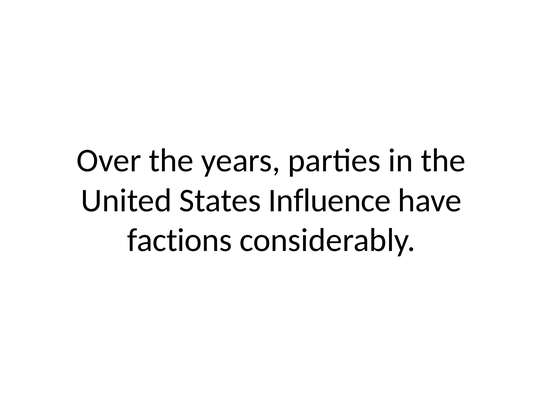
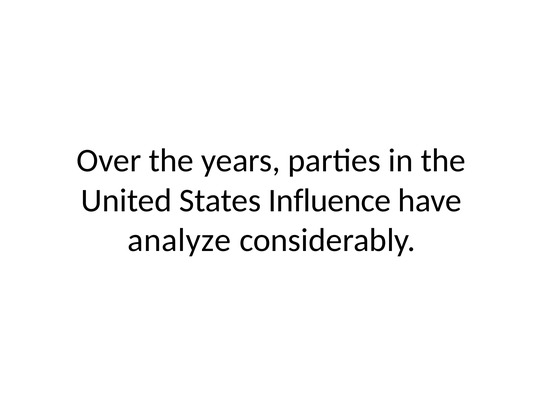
factions: factions -> analyze
